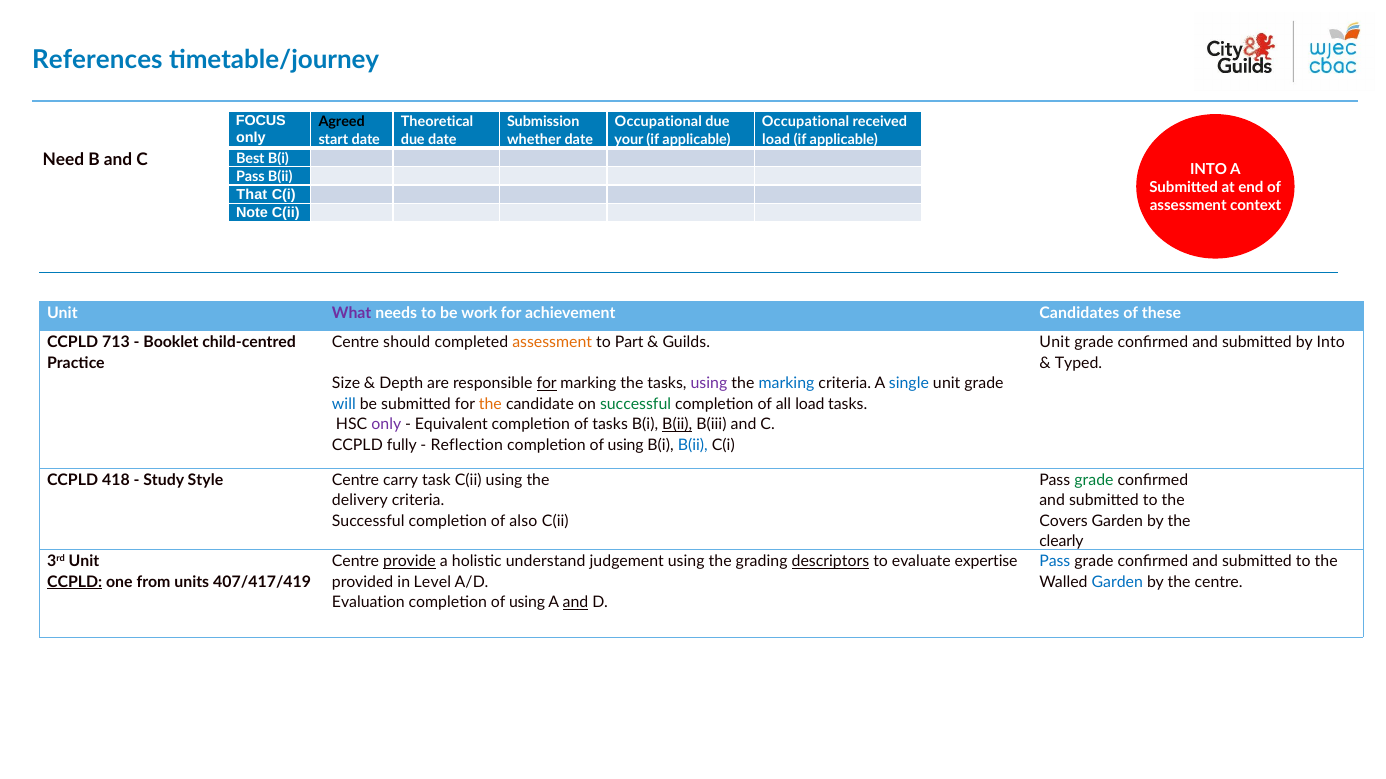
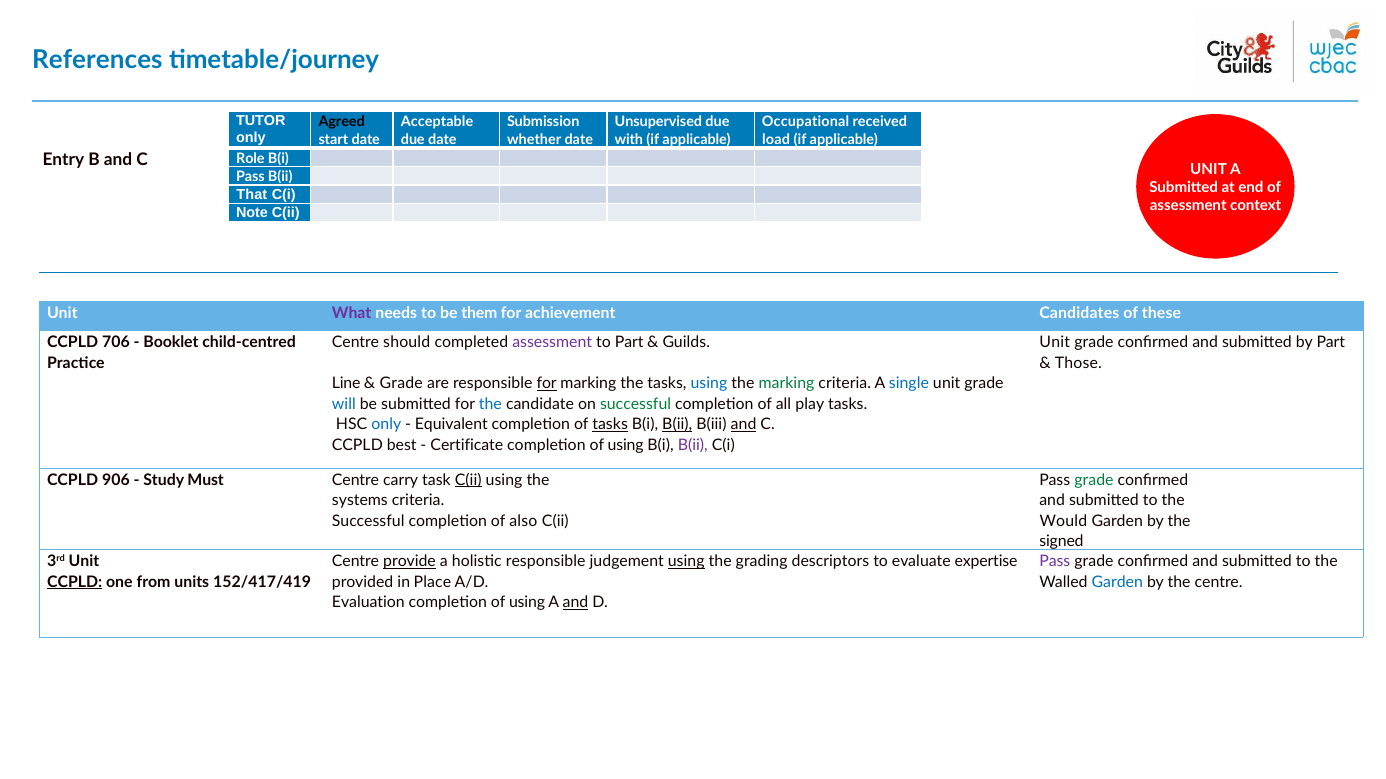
FOCUS: FOCUS -> TUTOR
Theoretical: Theoretical -> Acceptable
Occupational at (658, 122): Occupational -> Unsupervised
your: your -> with
Best: Best -> Role
Need: Need -> Entry
INTO at (1209, 169): INTO -> UNIT
work: work -> them
713: 713 -> 706
assessment at (552, 343) colour: orange -> purple
by Into: Into -> Part
Typed: Typed -> Those
Size: Size -> Line
Depth at (401, 384): Depth -> Grade
using at (709, 384) colour: purple -> blue
marking at (786, 384) colour: blue -> green
the at (490, 404) colour: orange -> blue
all load: load -> play
only at (386, 425) colour: purple -> blue
tasks at (610, 425) underline: none -> present
and at (744, 425) underline: none -> present
fully: fully -> best
Reflection: Reflection -> Certificate
B(ii at (693, 445) colour: blue -> purple
418: 418 -> 906
Style: Style -> Must
C(ii at (468, 480) underline: none -> present
delivery: delivery -> systems
Covers: Covers -> Would
clearly: clearly -> signed
holistic understand: understand -> responsible
using at (686, 562) underline: none -> present
descriptors underline: present -> none
Pass at (1055, 562) colour: blue -> purple
407/417/419: 407/417/419 -> 152/417/419
Level: Level -> Place
